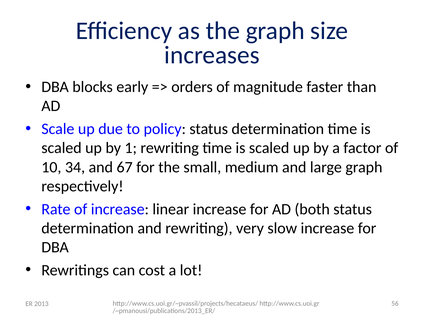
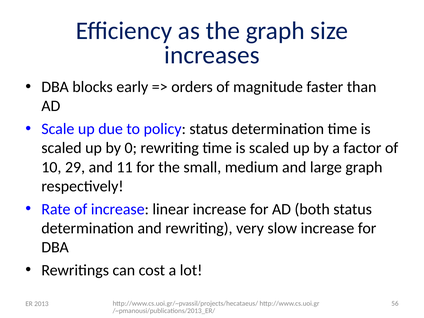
1: 1 -> 0
34: 34 -> 29
67: 67 -> 11
